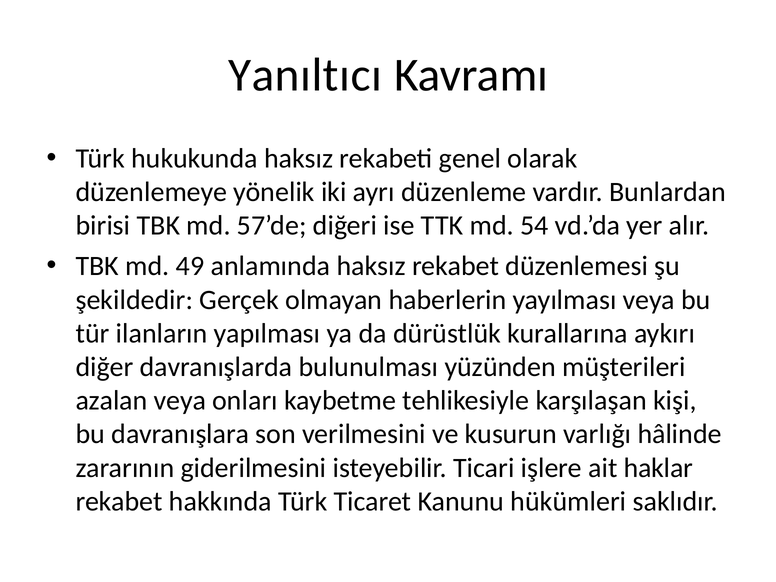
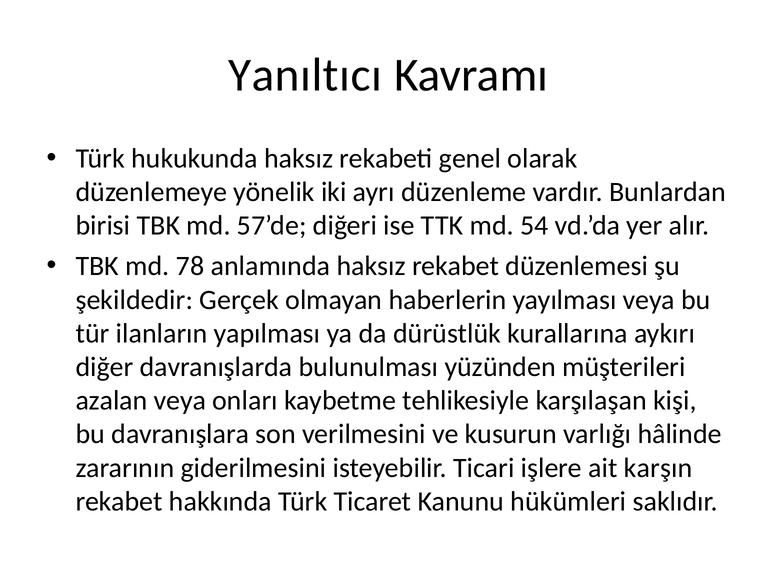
49: 49 -> 78
haklar: haklar -> karşın
